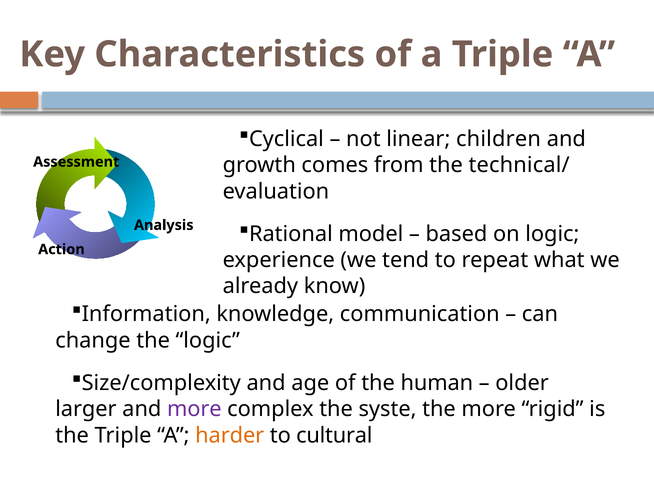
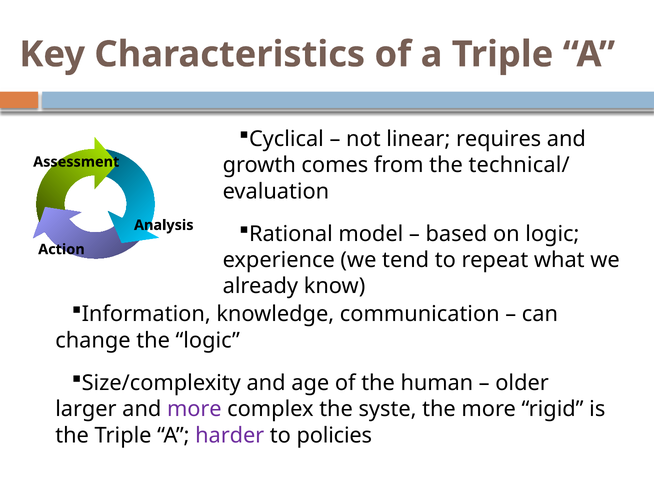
children: children -> requires
harder colour: orange -> purple
cultural: cultural -> policies
